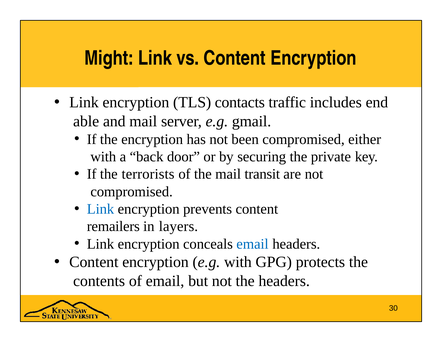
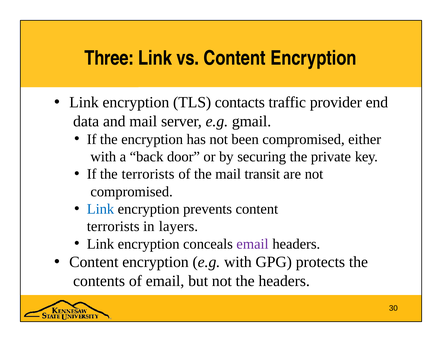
Might: Might -> Three
includes: includes -> provider
able: able -> data
remailers at (113, 226): remailers -> terrorists
email at (252, 244) colour: blue -> purple
